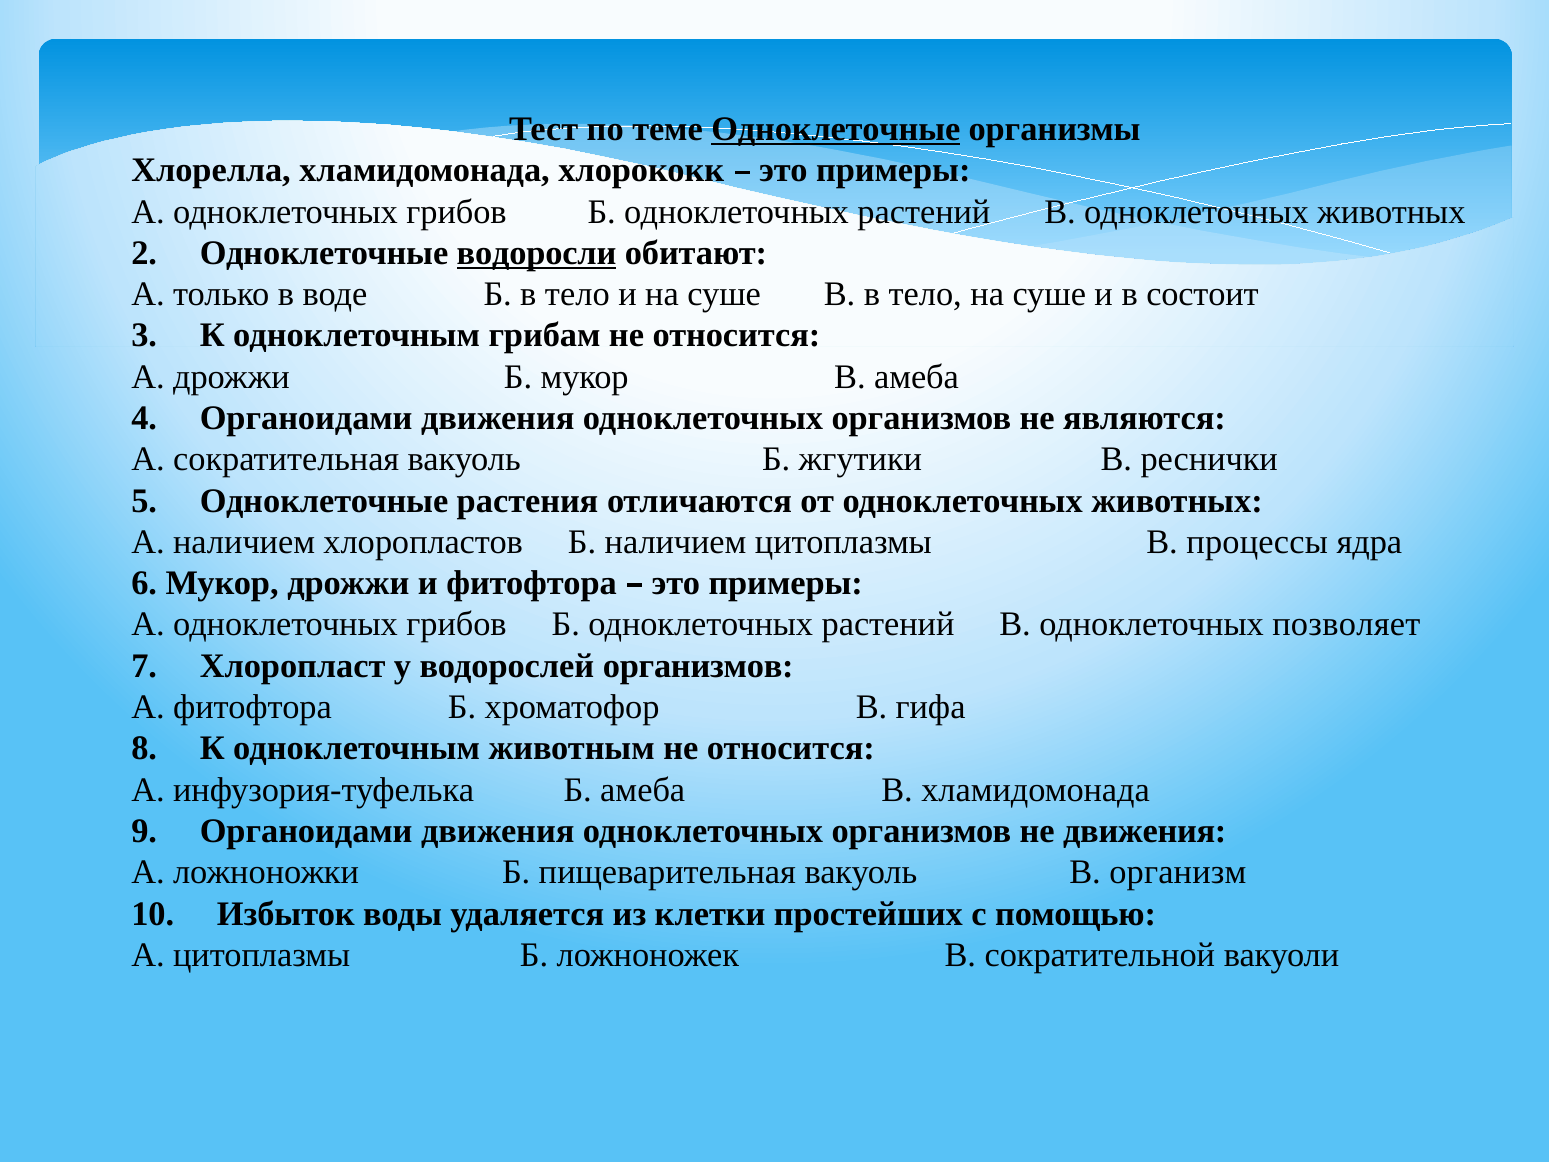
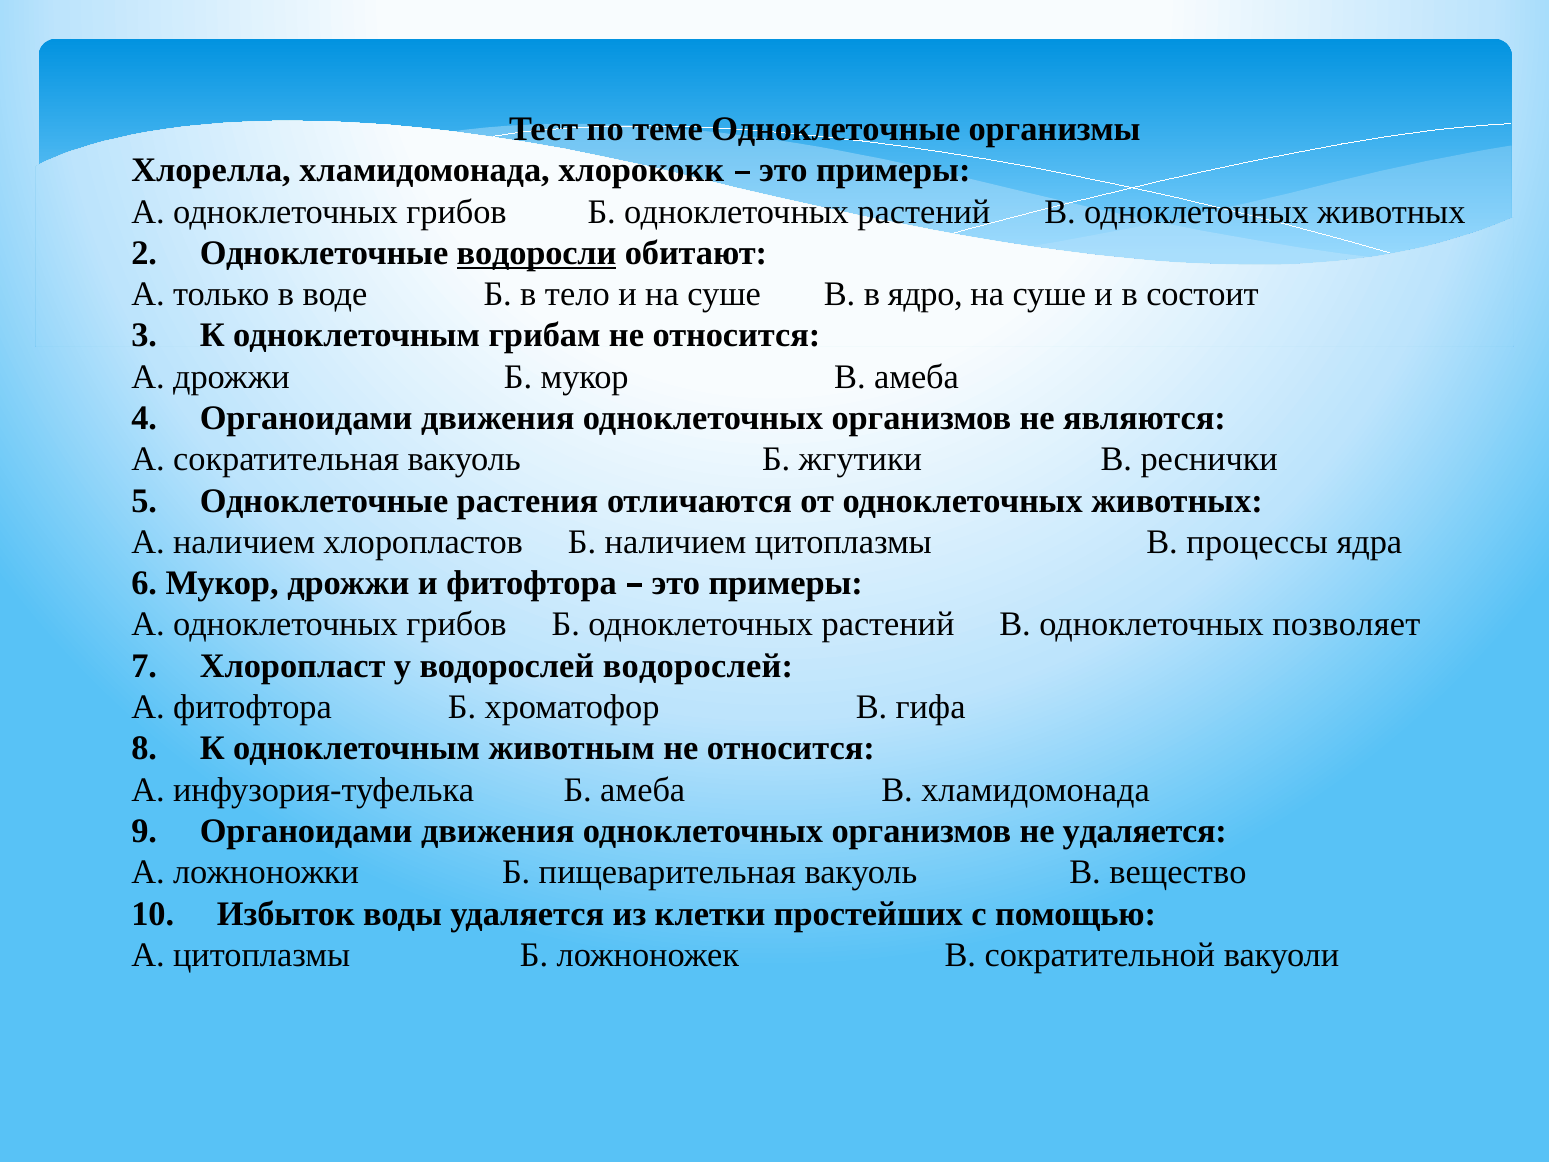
Одноклеточные at (836, 129) underline: present -> none
В в тело: тело -> ядро
водорослей организмов: организмов -> водорослей
не движения: движения -> удаляется
организм: организм -> вещество
